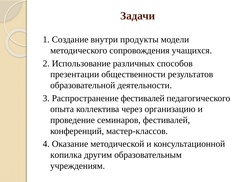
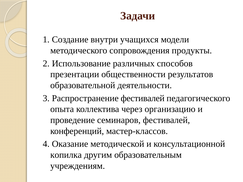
продукты: продукты -> учащихся
учащихся: учащихся -> продукты
